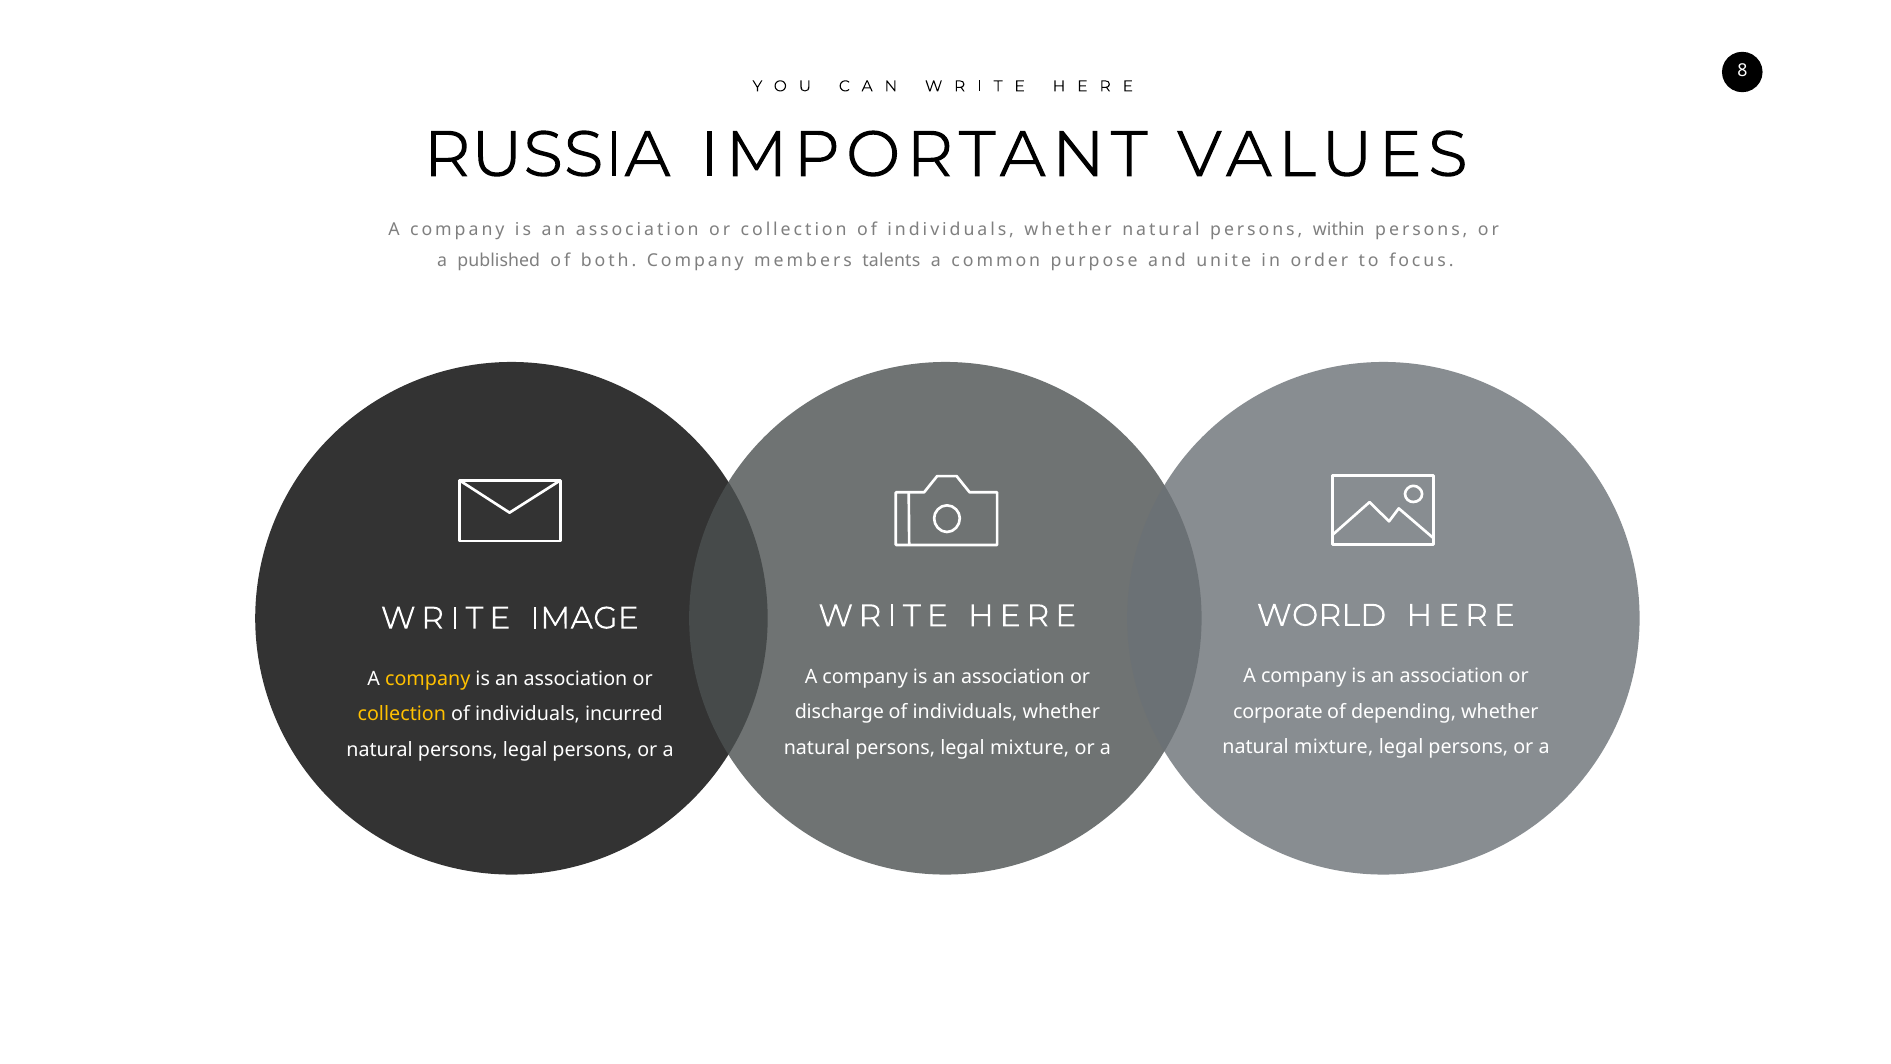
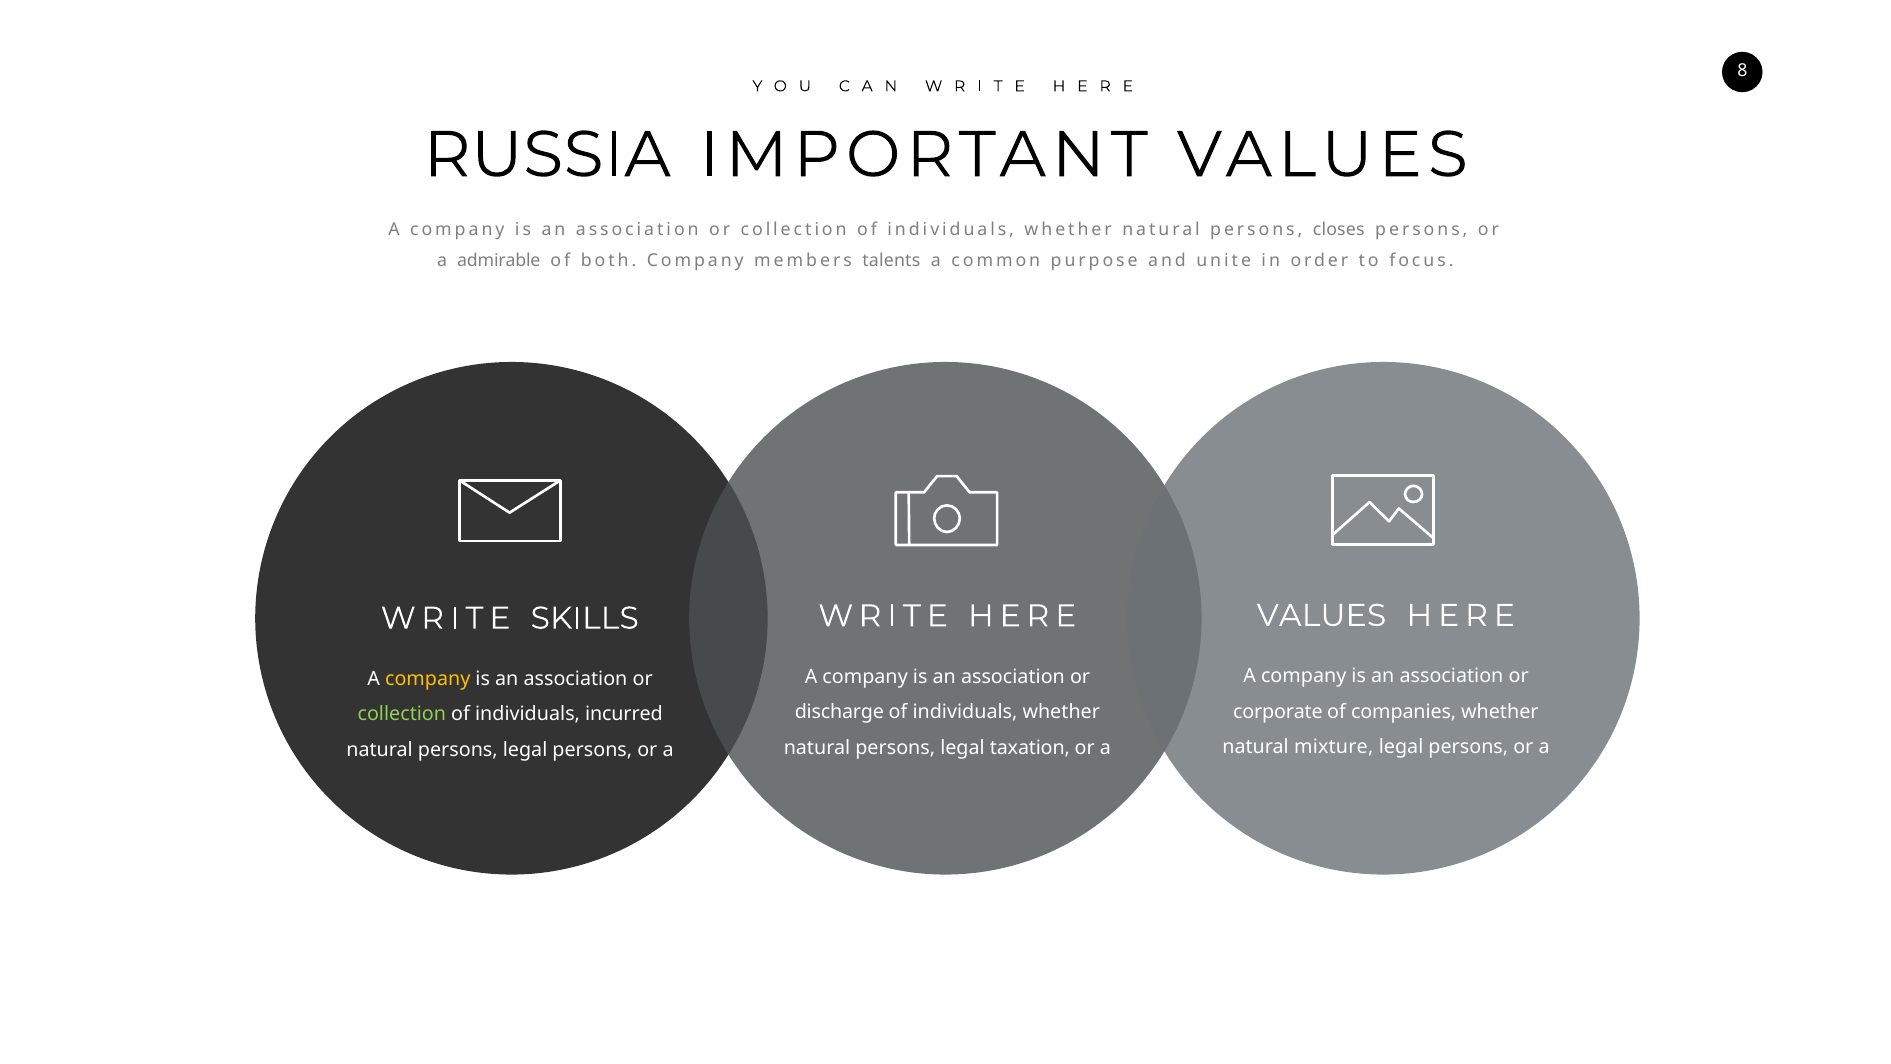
within: within -> closes
published: published -> admirable
WORLD at (1322, 616): WORLD -> VALUES
IMAGE: IMAGE -> SKILLS
depending: depending -> companies
collection at (402, 714) colour: yellow -> light green
legal mixture: mixture -> taxation
